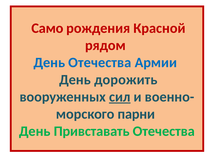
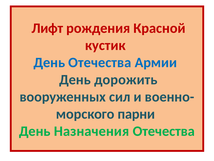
Само: Само -> Лифт
рядом: рядом -> кустик
сил underline: present -> none
Привставать: Привставать -> Назначения
